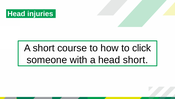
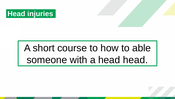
click: click -> able
head short: short -> head
